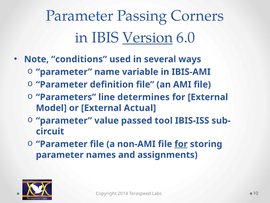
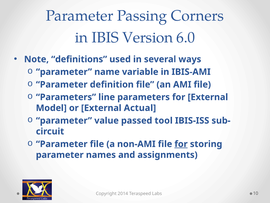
Version underline: present -> none
conditions: conditions -> definitions
line determines: determines -> parameters
